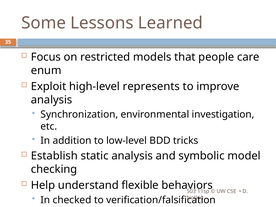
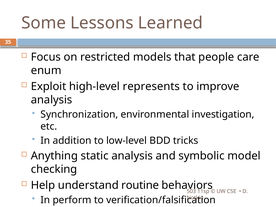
Establish: Establish -> Anything
flexible: flexible -> routine
checked: checked -> perform
